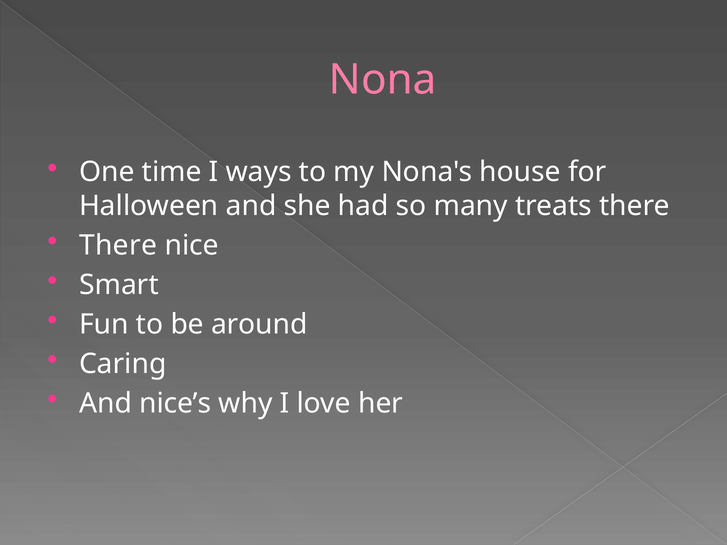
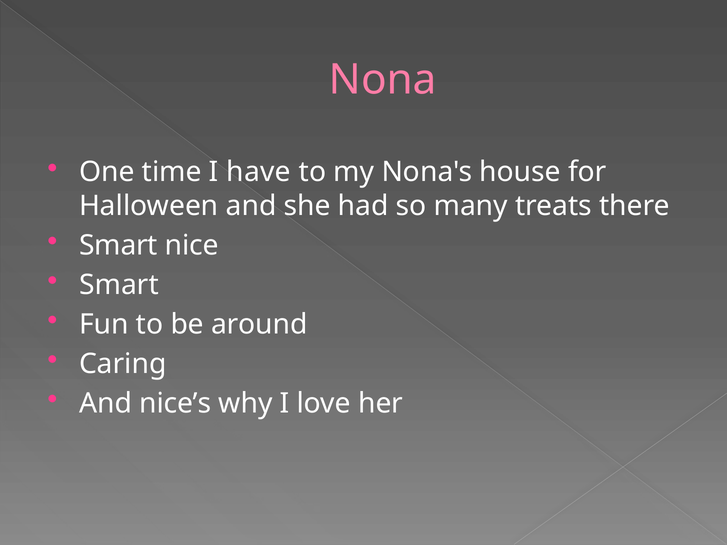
ways: ways -> have
There at (118, 246): There -> Smart
